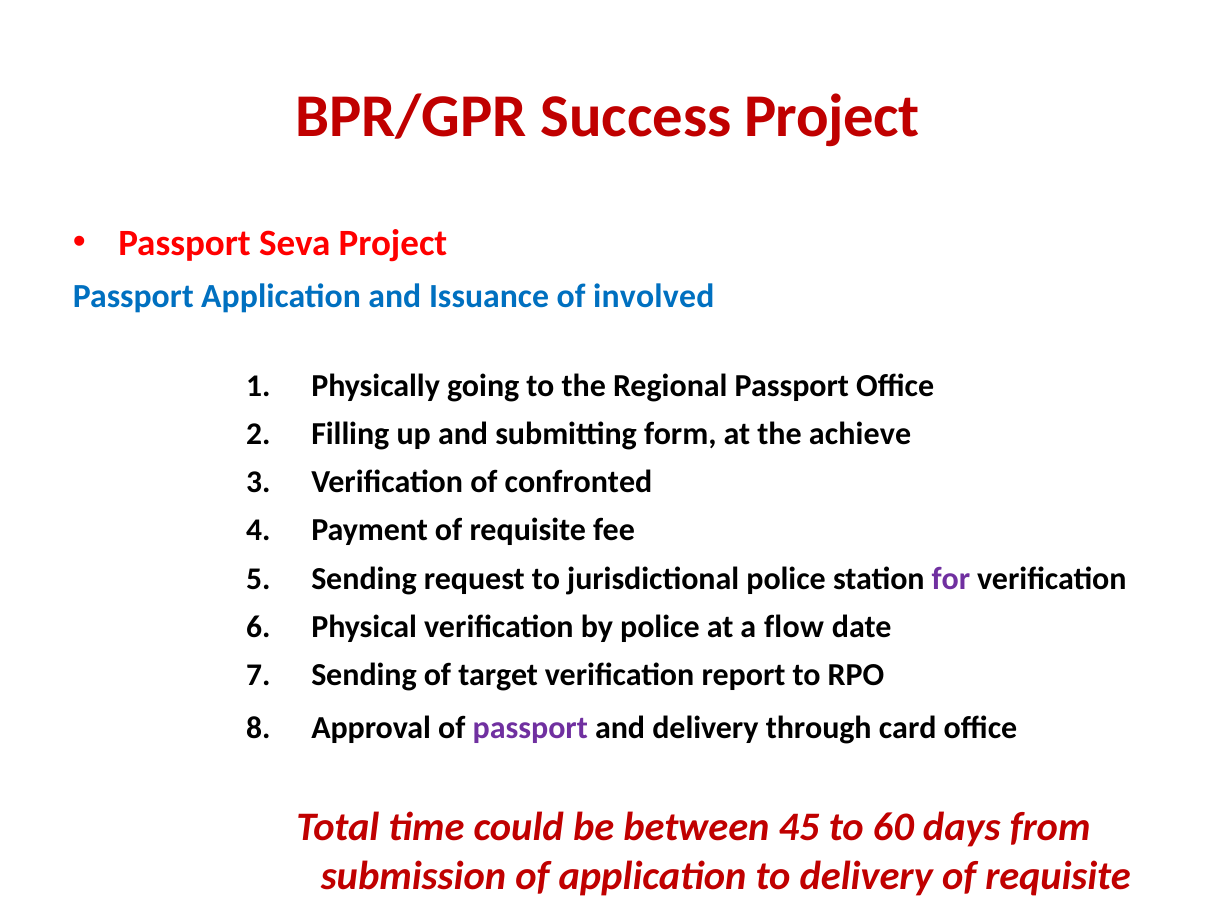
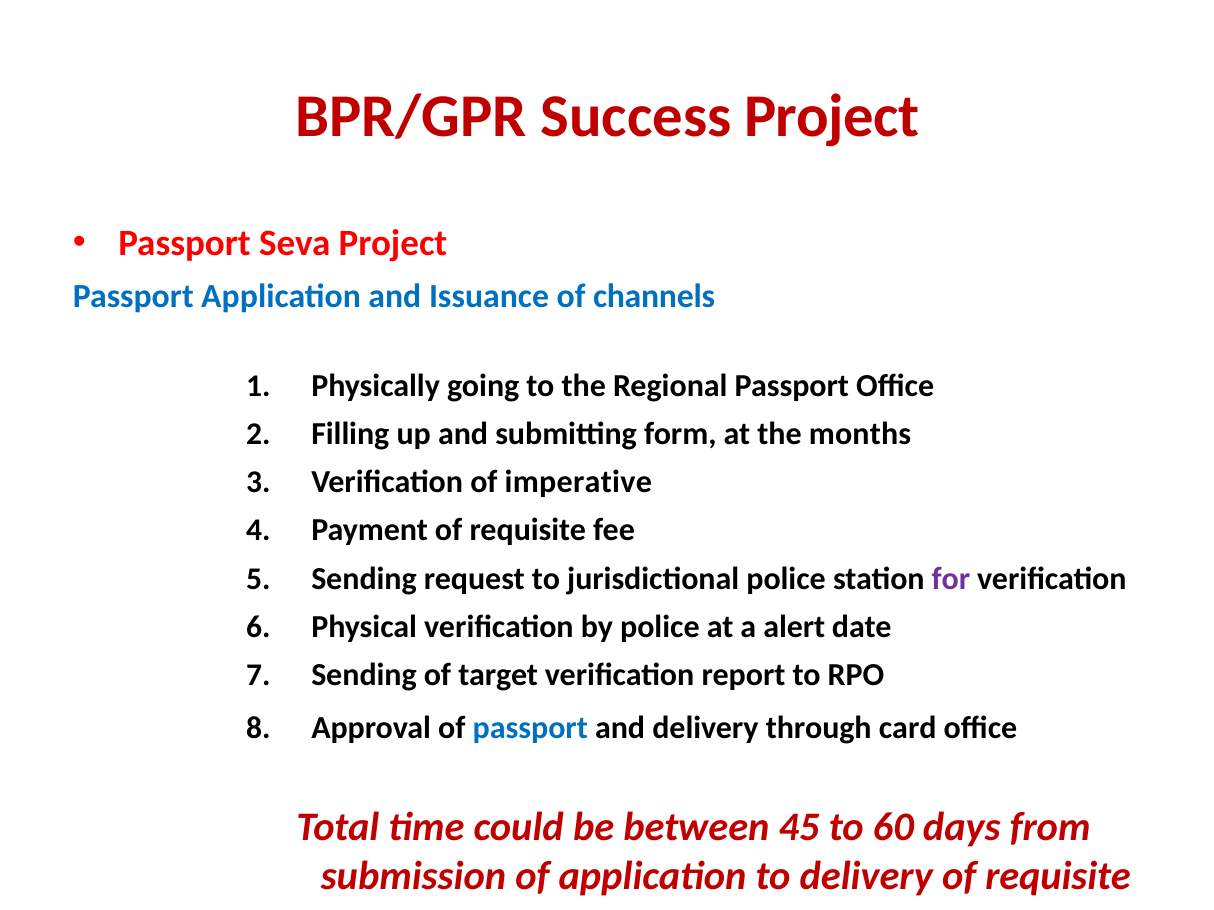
involved: involved -> channels
achieve: achieve -> months
confronted: confronted -> imperative
flow: flow -> alert
passport at (530, 728) colour: purple -> blue
